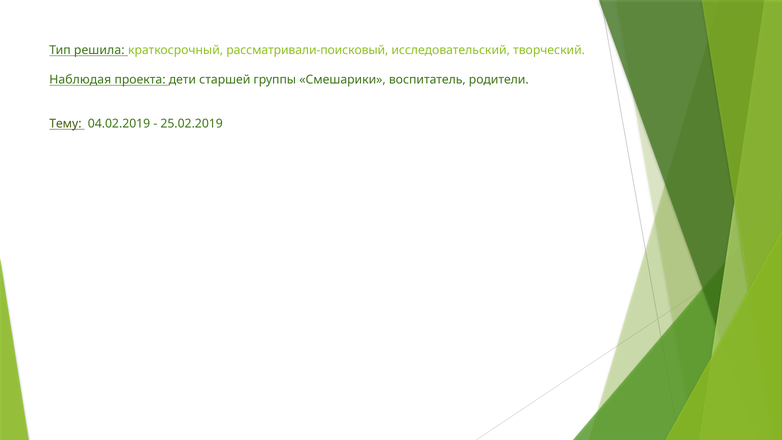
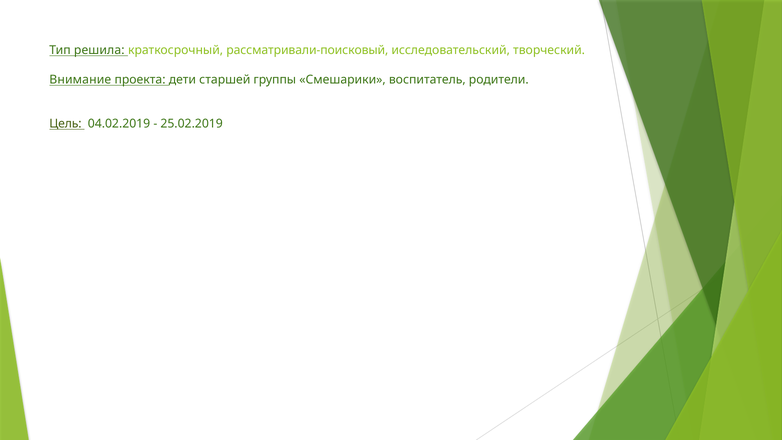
Наблюдая: Наблюдая -> Внимание
Тему: Тему -> Цель
